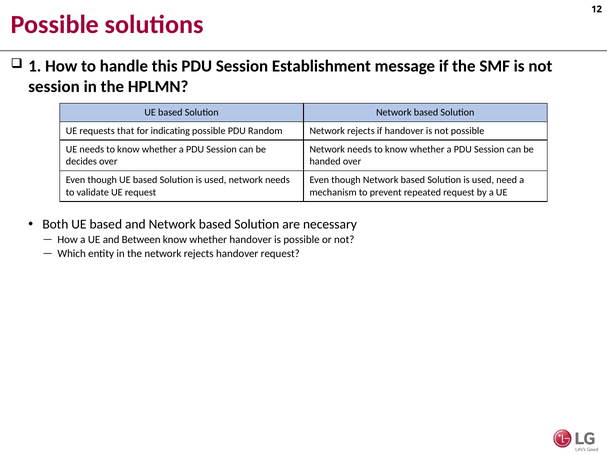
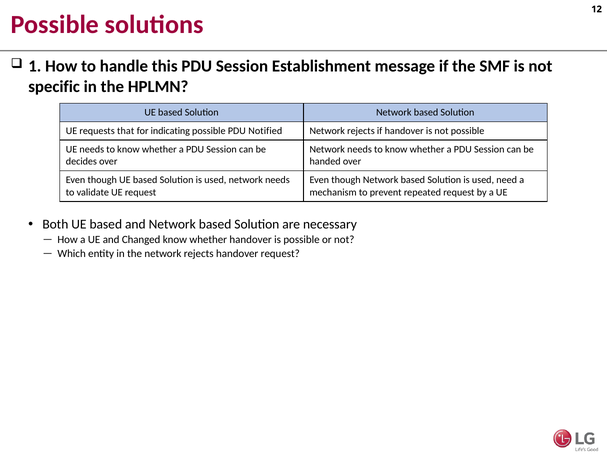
session at (54, 87): session -> specific
Random: Random -> Notified
Between: Between -> Changed
